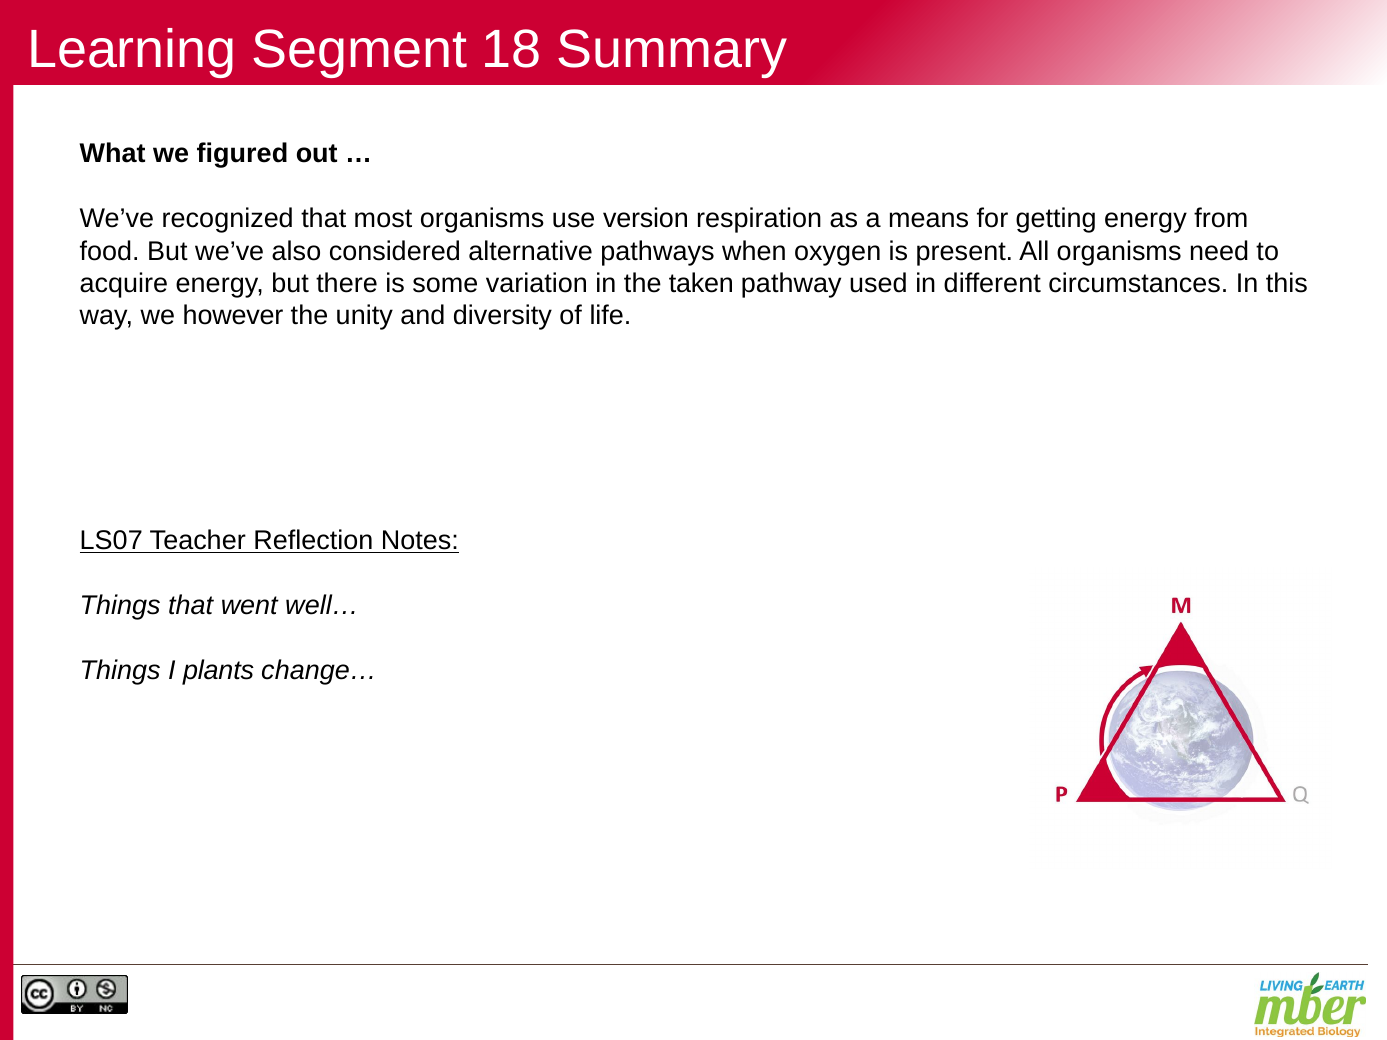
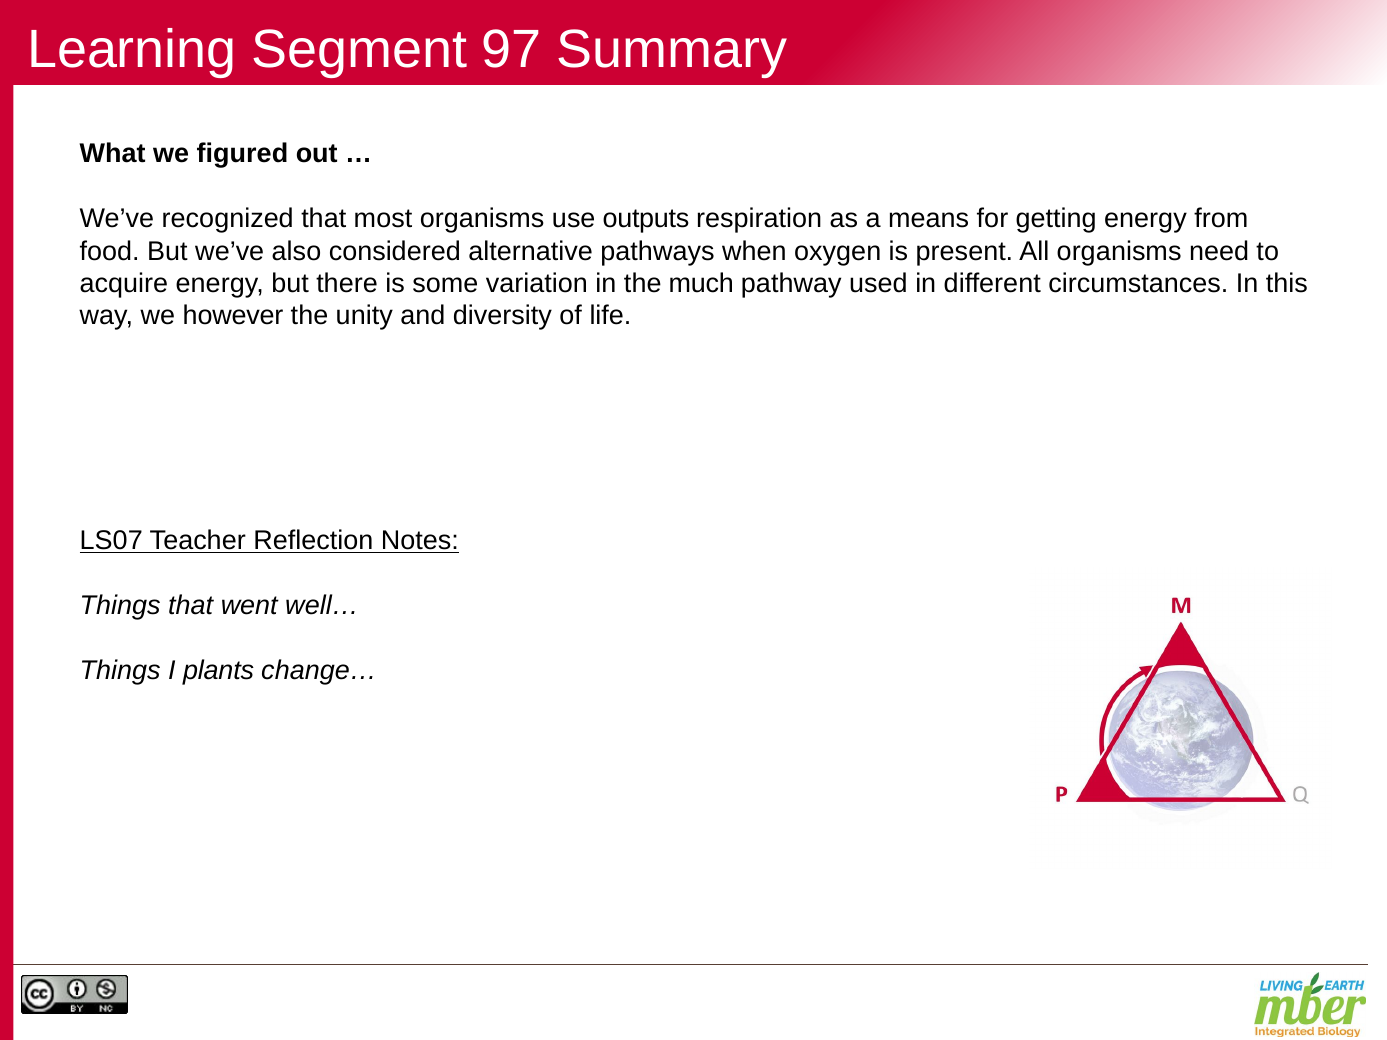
18: 18 -> 97
version: version -> outputs
taken: taken -> much
